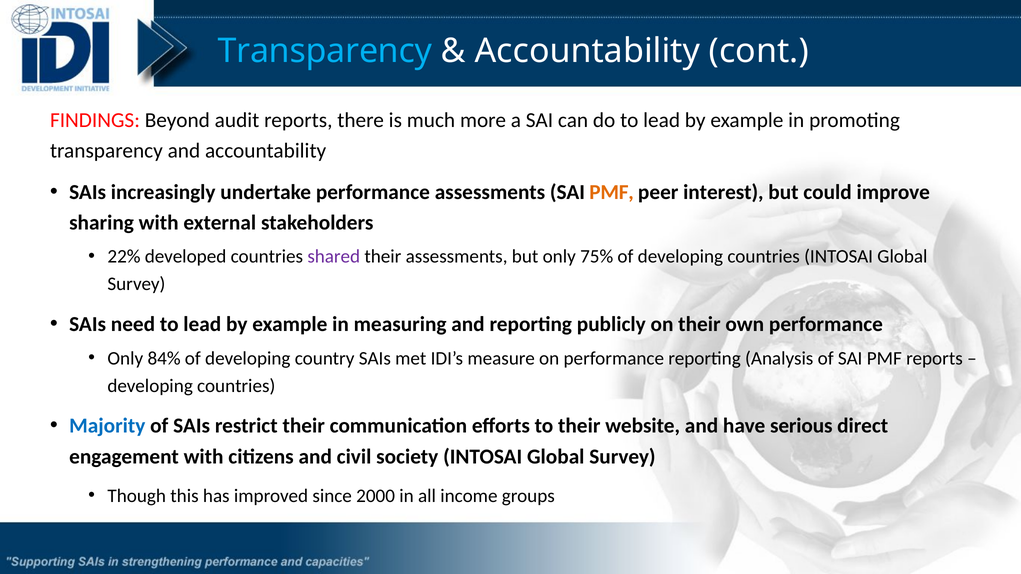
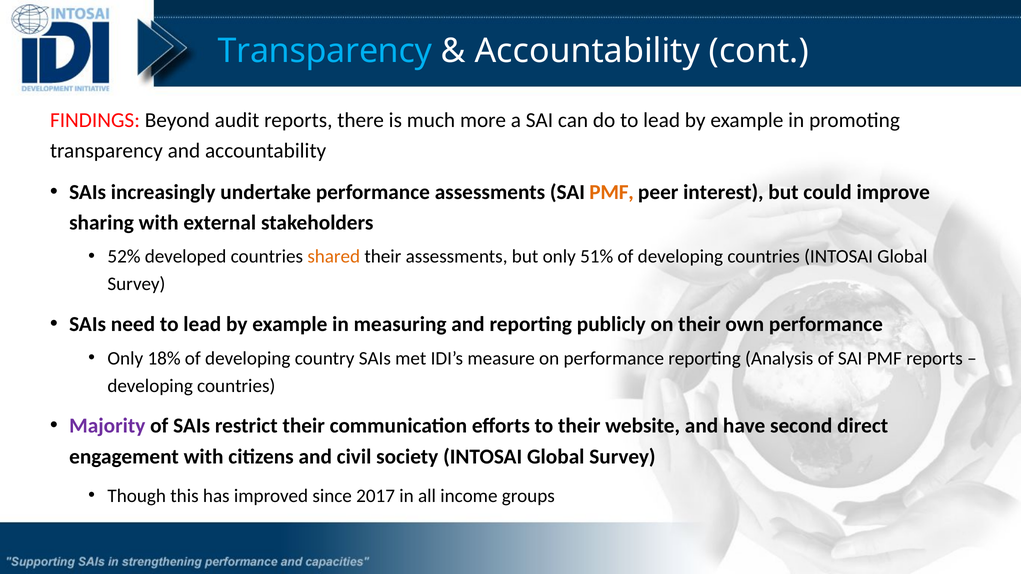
22%: 22% -> 52%
shared colour: purple -> orange
75%: 75% -> 51%
84%: 84% -> 18%
Majority colour: blue -> purple
serious: serious -> second
2000: 2000 -> 2017
